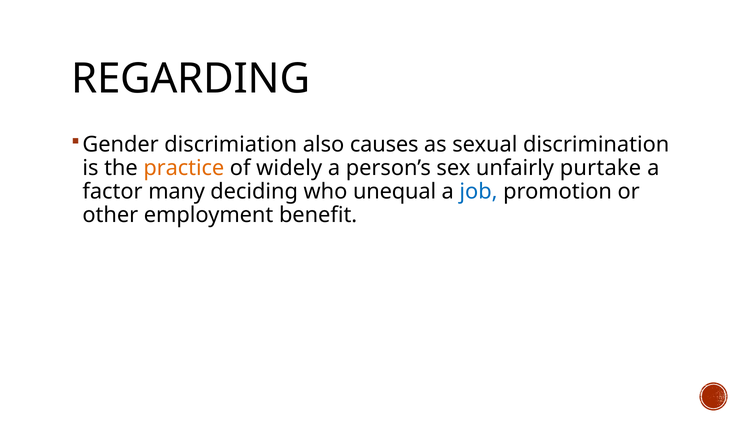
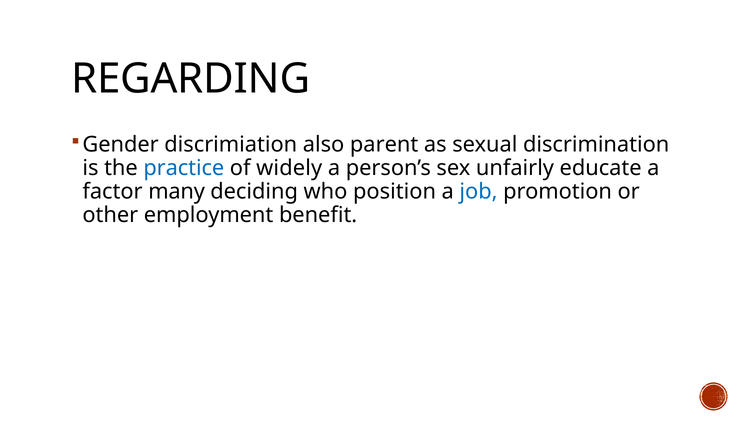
causes: causes -> parent
practice colour: orange -> blue
purtake: purtake -> educate
unequal: unequal -> position
